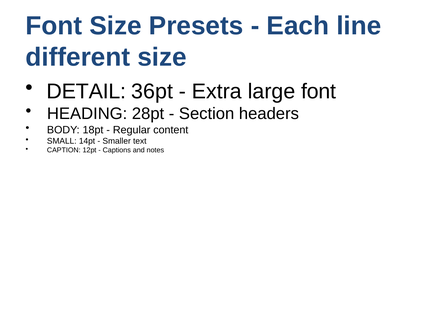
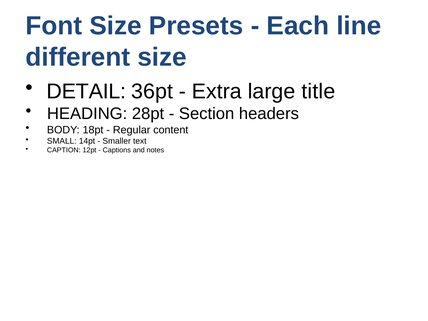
large font: font -> title
